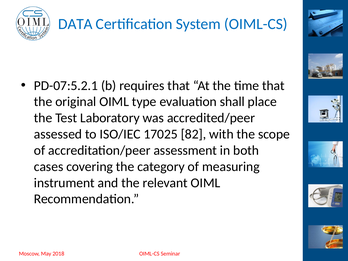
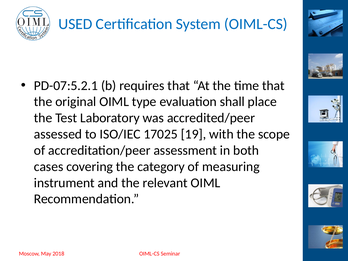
DATA: DATA -> USED
82: 82 -> 19
